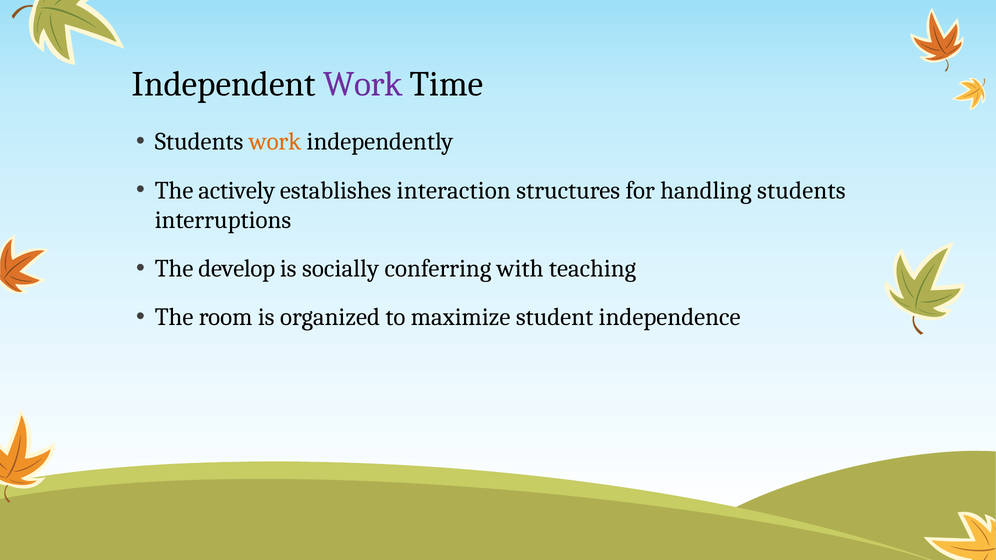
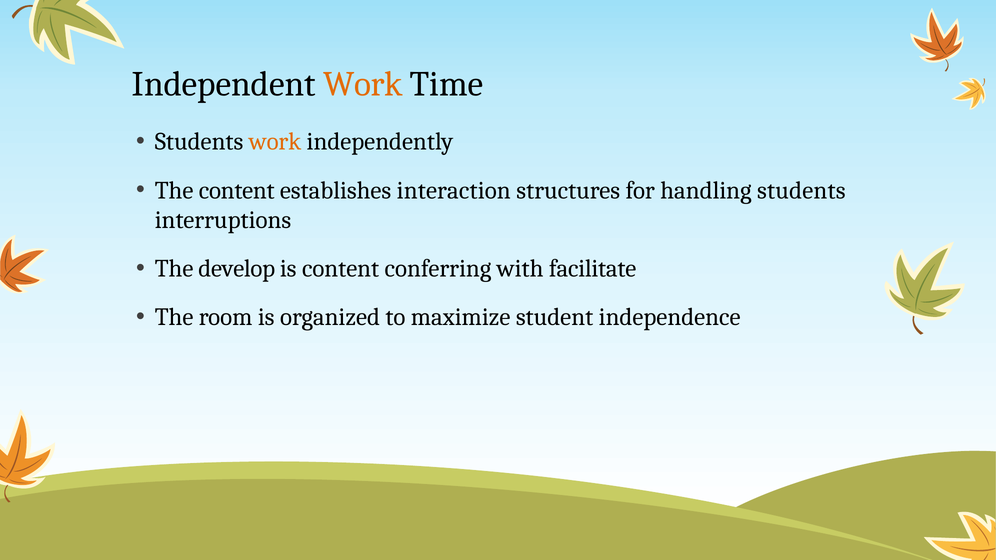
Work at (363, 84) colour: purple -> orange
The actively: actively -> content
is socially: socially -> content
teaching: teaching -> facilitate
